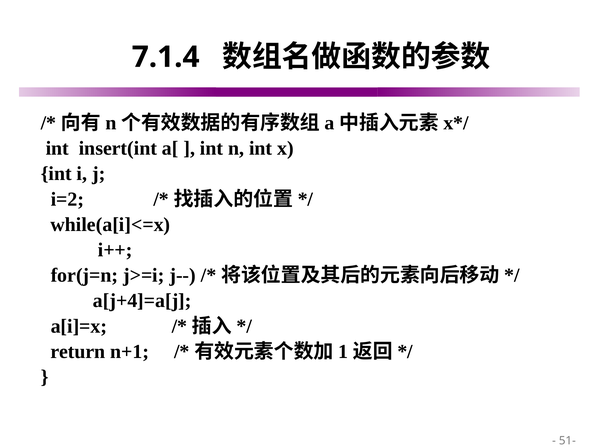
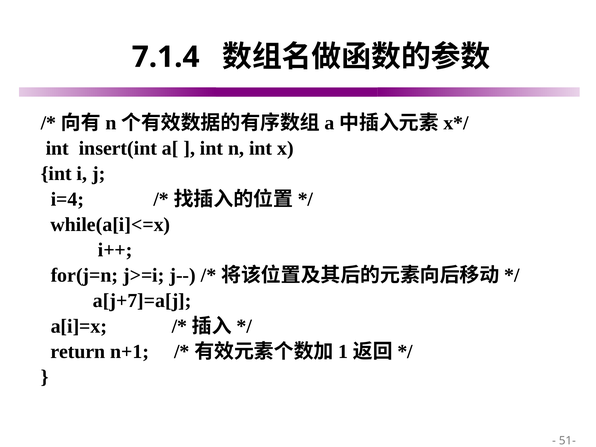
i=2: i=2 -> i=4
a[j+4]=a[j: a[j+4]=a[j -> a[j+7]=a[j
